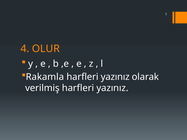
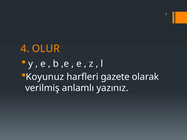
Rakamla: Rakamla -> Koyunuz
yazınız at (115, 77): yazınız -> gazete
verilmiş harfleri: harfleri -> anlamlı
